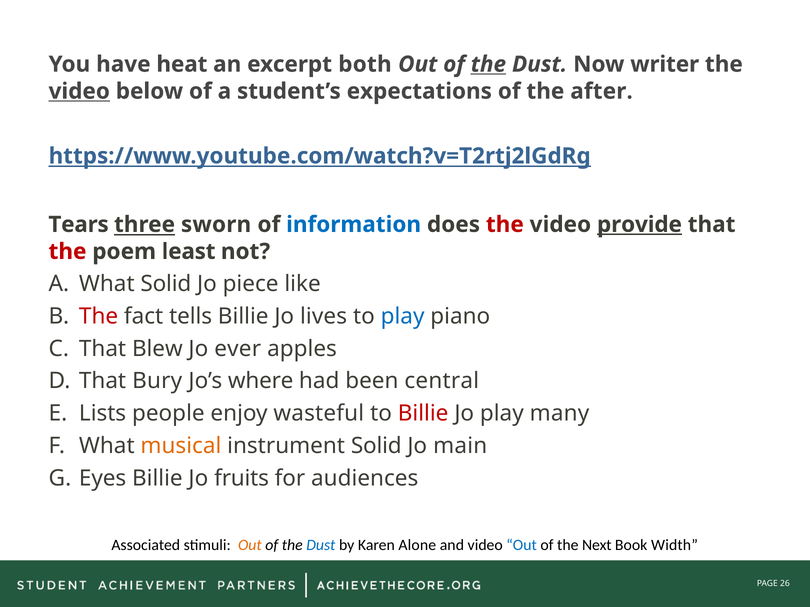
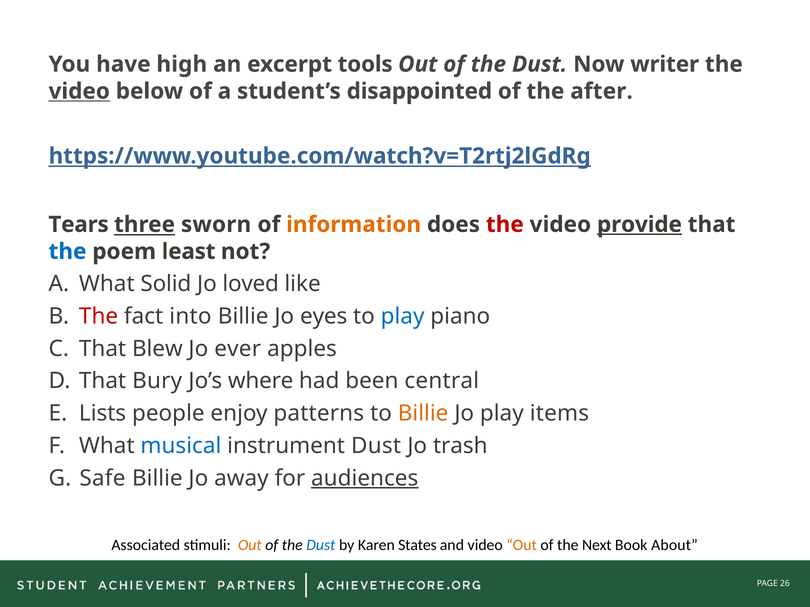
heat: heat -> high
both: both -> tools
the at (488, 64) underline: present -> none
expectations: expectations -> disappointed
information colour: blue -> orange
the at (68, 252) colour: red -> blue
piece: piece -> loved
tells: tells -> into
lives: lives -> eyes
wasteful: wasteful -> patterns
Billie at (423, 414) colour: red -> orange
many: many -> items
musical colour: orange -> blue
instrument Solid: Solid -> Dust
main: main -> trash
Eyes: Eyes -> Safe
fruits: fruits -> away
audiences underline: none -> present
Alone: Alone -> States
Out at (522, 546) colour: blue -> orange
Width: Width -> About
